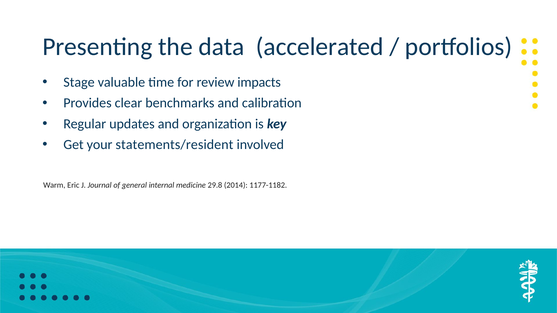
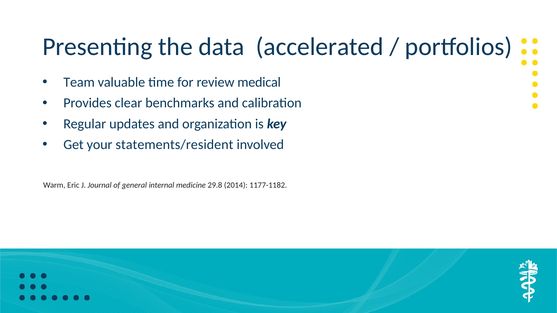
Stage: Stage -> Team
impacts: impacts -> medical
